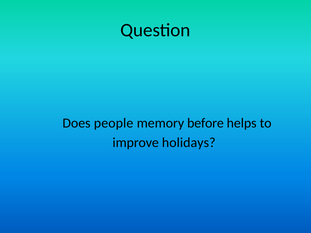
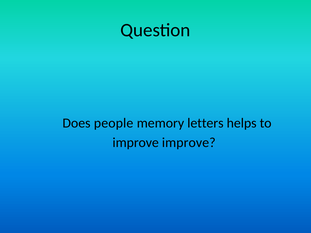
before: before -> letters
improve holidays: holidays -> improve
